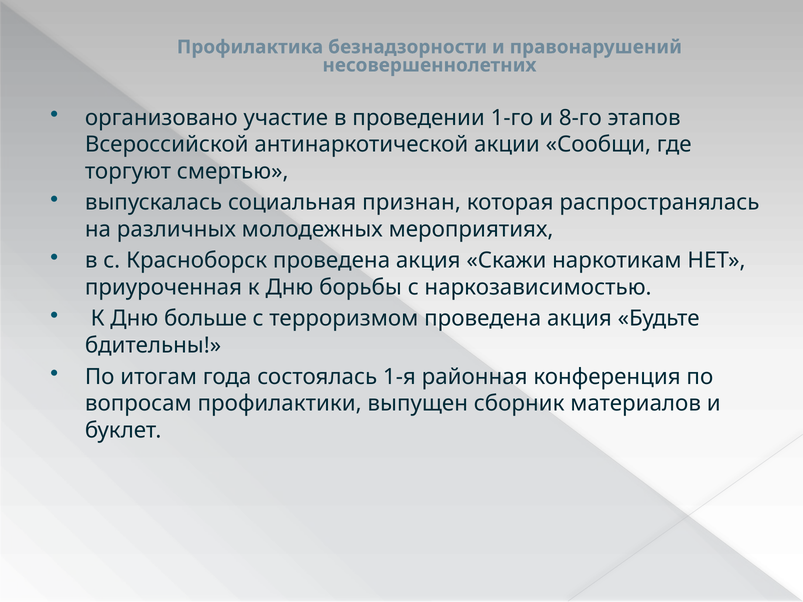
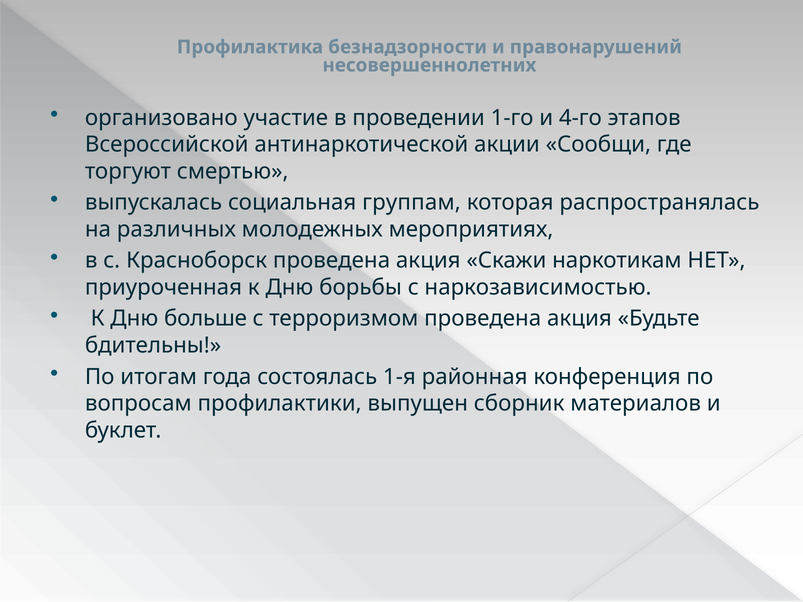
8-го: 8-го -> 4-го
признан: признан -> группам
